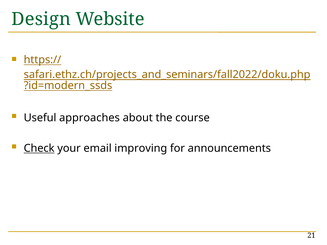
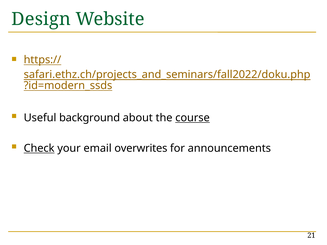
approaches: approaches -> background
course underline: none -> present
improving: improving -> overwrites
